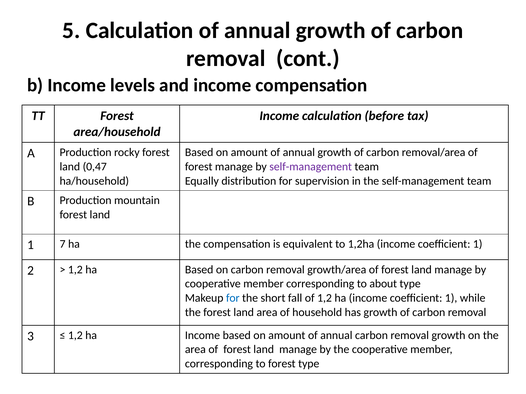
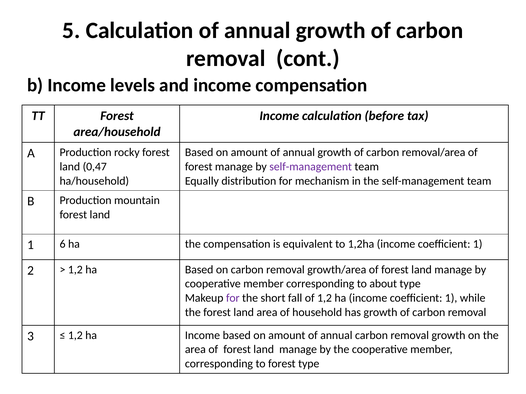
supervision: supervision -> mechanism
7: 7 -> 6
for at (233, 298) colour: blue -> purple
